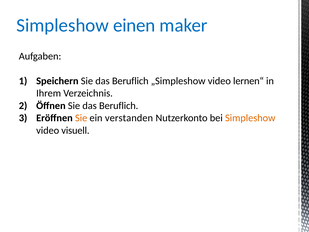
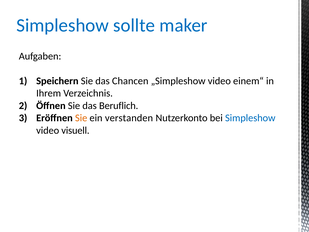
einen: einen -> sollte
Speichern Sie das Beruflich: Beruflich -> Chancen
lernen“: lernen“ -> einem“
Simpleshow at (250, 118) colour: orange -> blue
